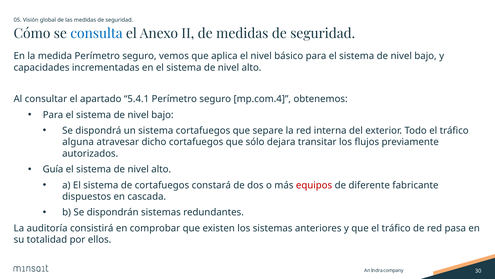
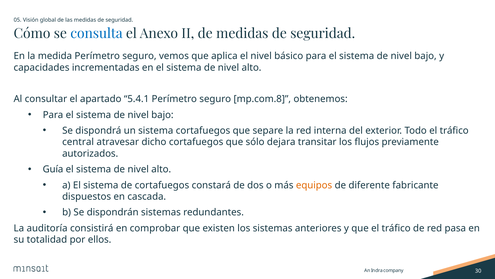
mp.com.4: mp.com.4 -> mp.com.8
alguna: alguna -> central
equipos colour: red -> orange
